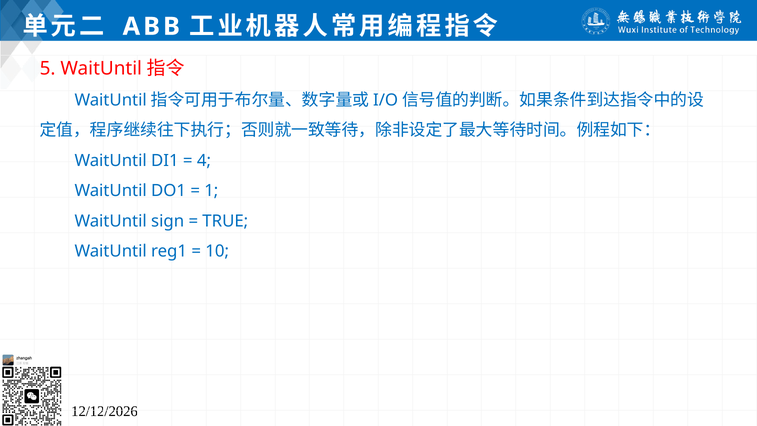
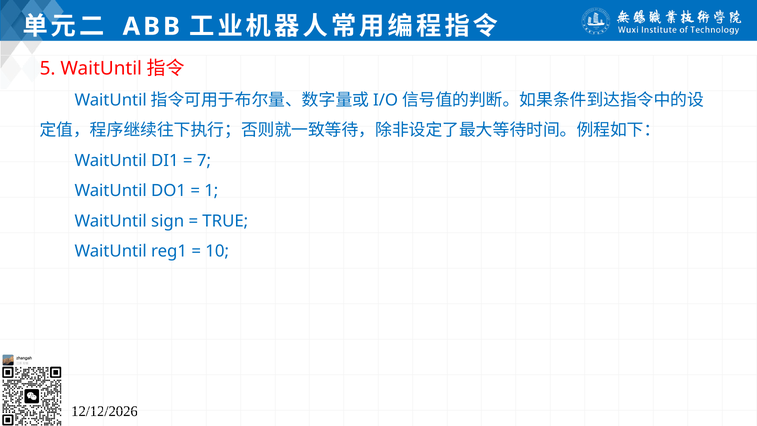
4: 4 -> 7
